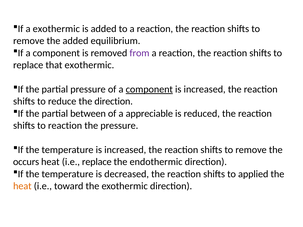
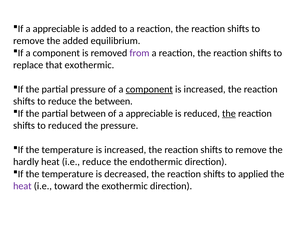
If a exothermic: exothermic -> appreciable
the direction: direction -> between
the at (229, 114) underline: none -> present
to reaction: reaction -> reduced
occurs: occurs -> hardly
i.e replace: replace -> reduce
heat at (22, 186) colour: orange -> purple
